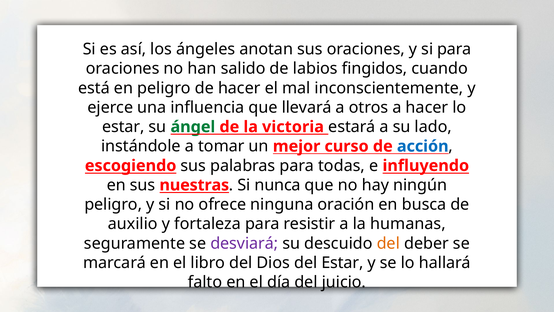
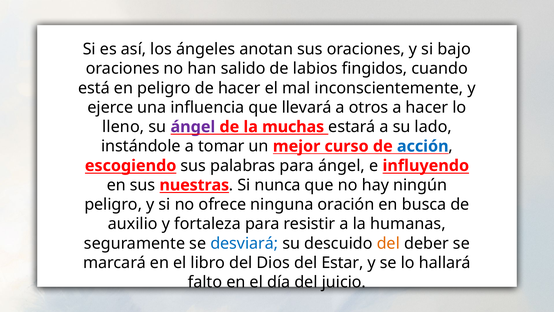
si para: para -> bajo
estar at (123, 127): estar -> lleno
ángel at (193, 127) colour: green -> purple
victoria: victoria -> muchas
para todas: todas -> ángel
desviará colour: purple -> blue
